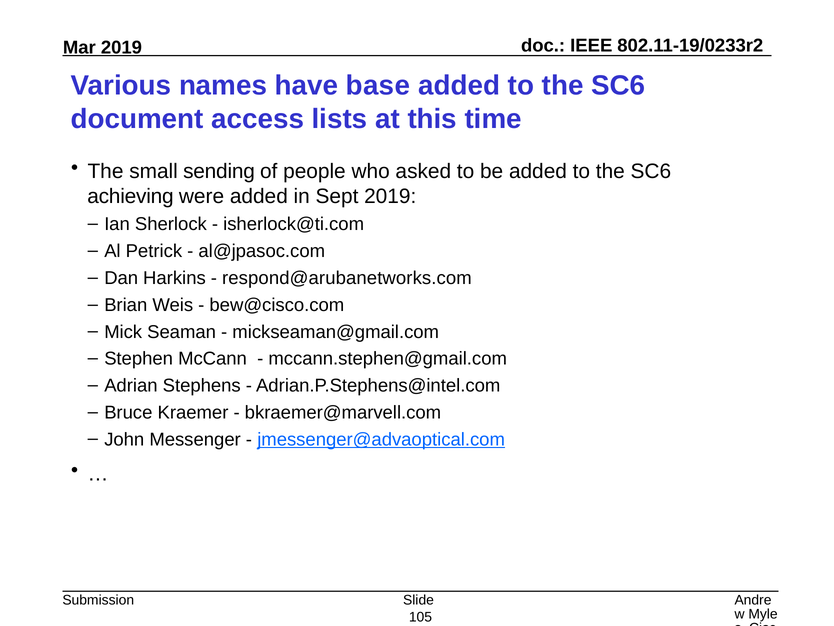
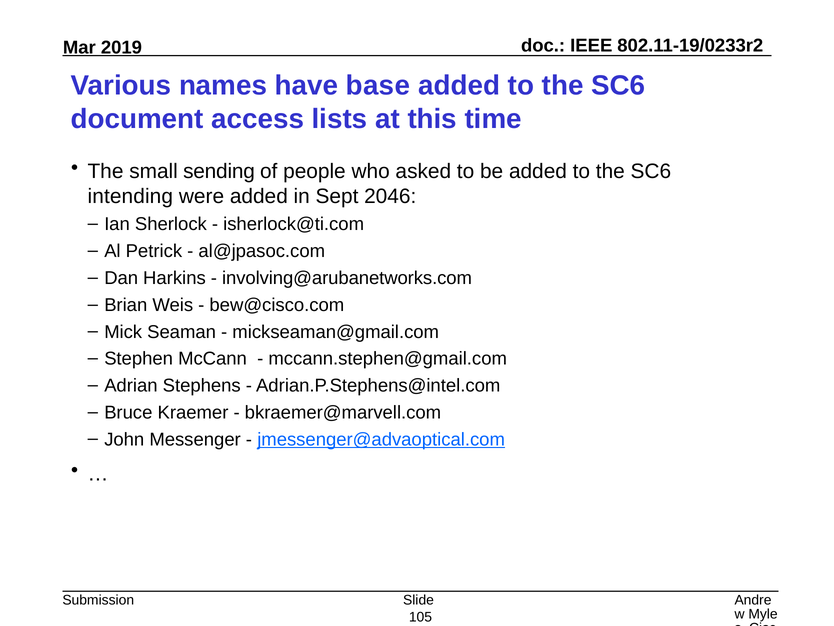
achieving: achieving -> intending
Sept 2019: 2019 -> 2046
respond@arubanetworks.com: respond@arubanetworks.com -> involving@arubanetworks.com
